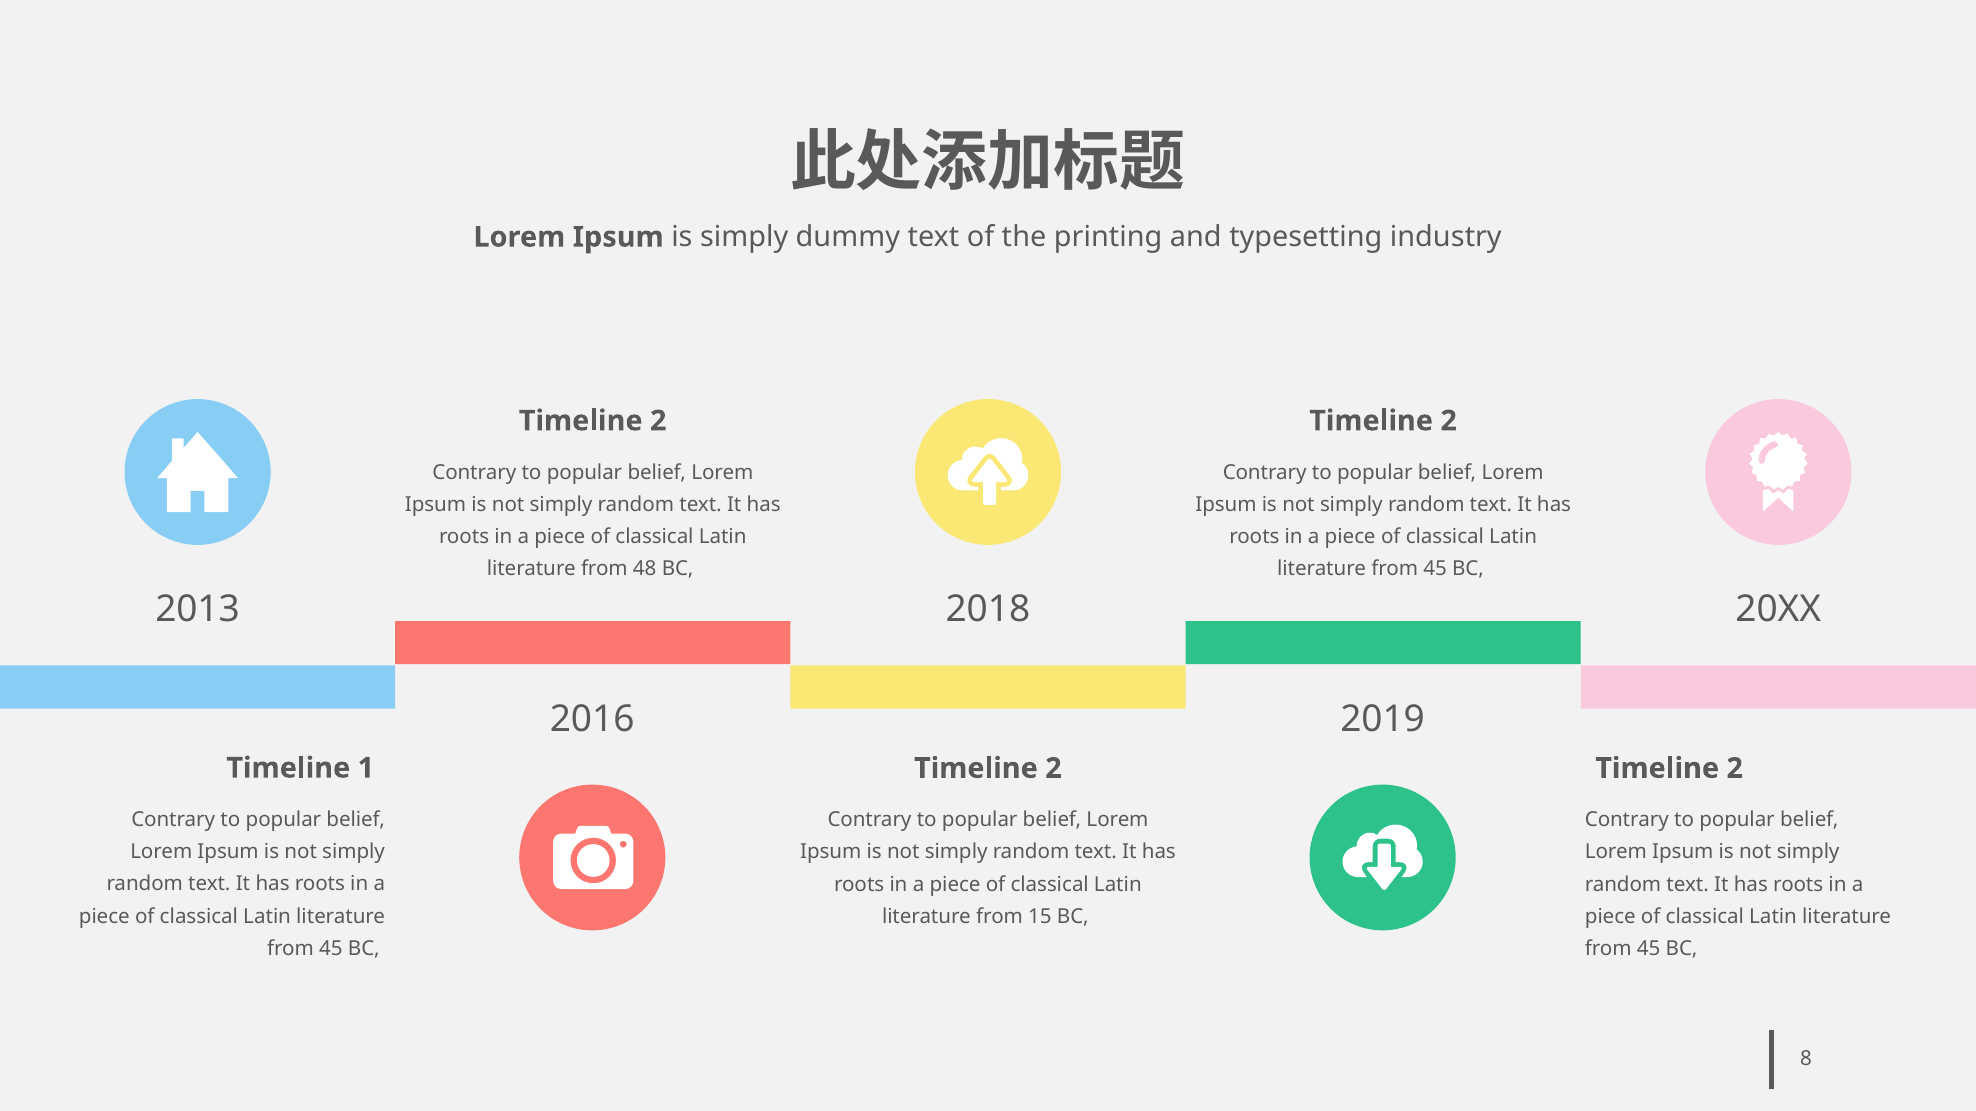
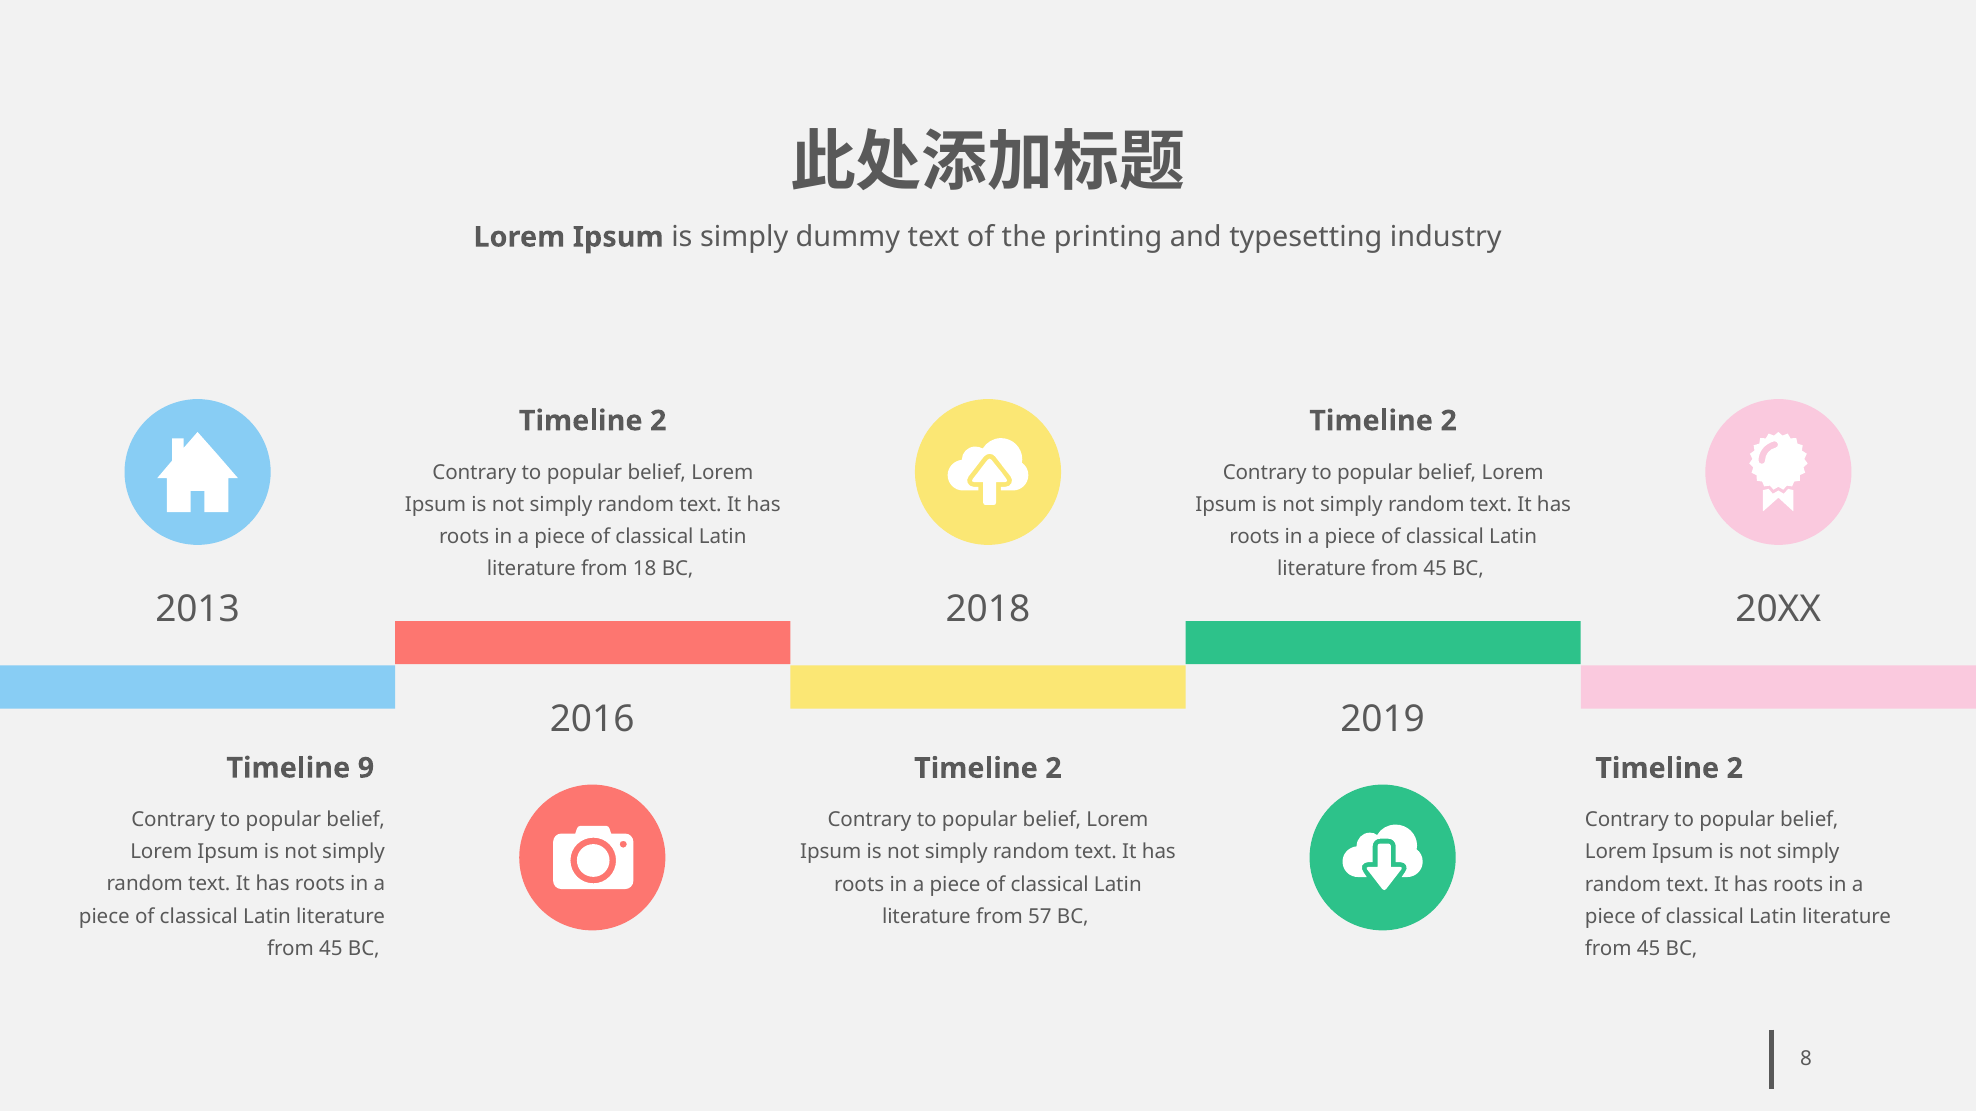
48: 48 -> 18
1: 1 -> 9
15: 15 -> 57
